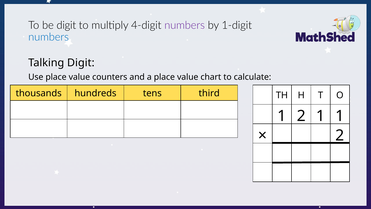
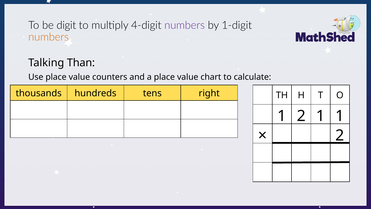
numbers at (49, 37) colour: blue -> orange
Talking Digit: Digit -> Than
third: third -> right
